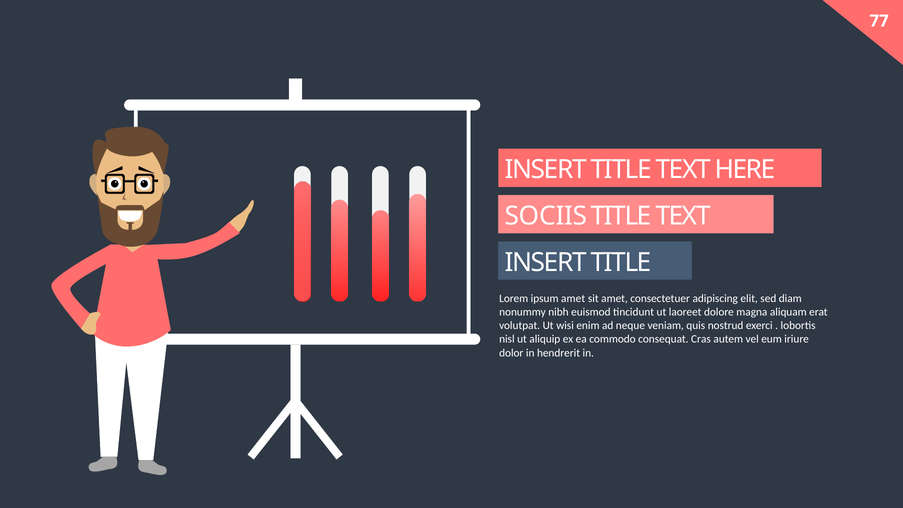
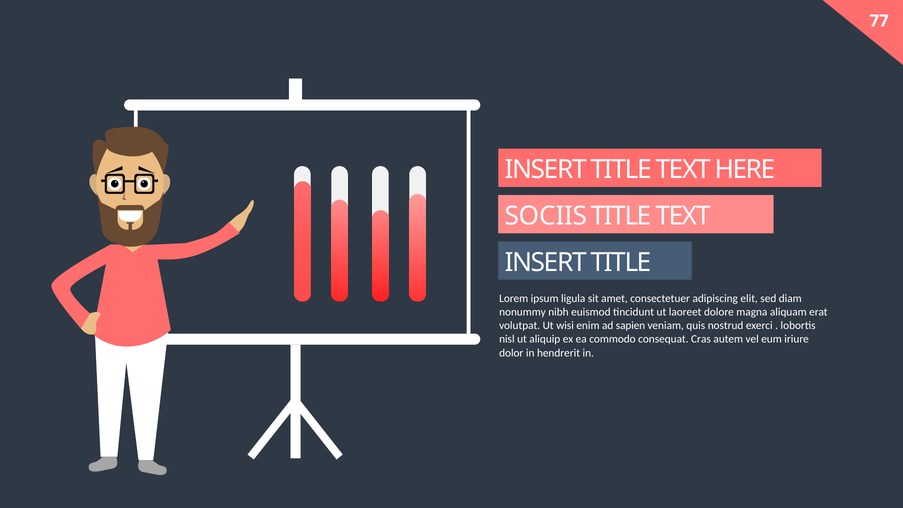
ipsum amet: amet -> ligula
neque: neque -> sapien
